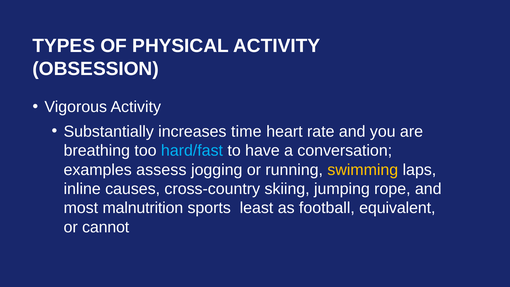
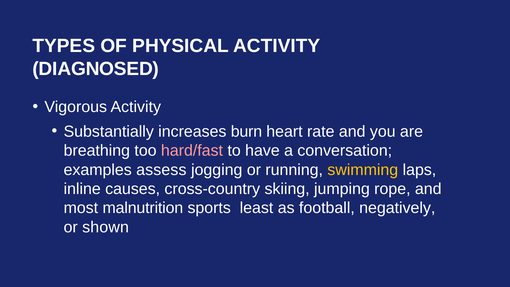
OBSESSION: OBSESSION -> DIAGNOSED
time: time -> burn
hard/fast colour: light blue -> pink
equivalent: equivalent -> negatively
cannot: cannot -> shown
